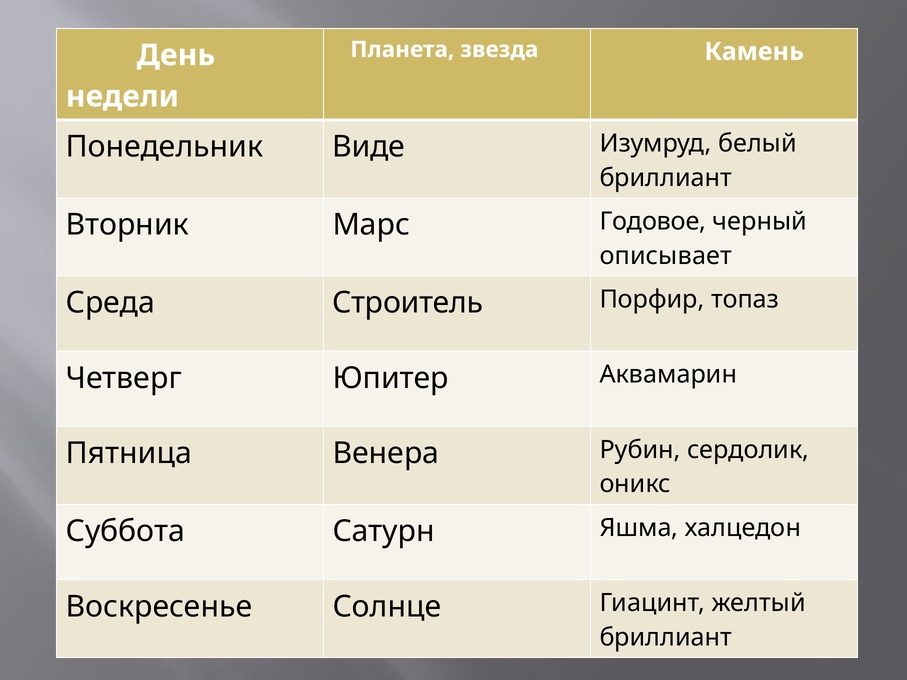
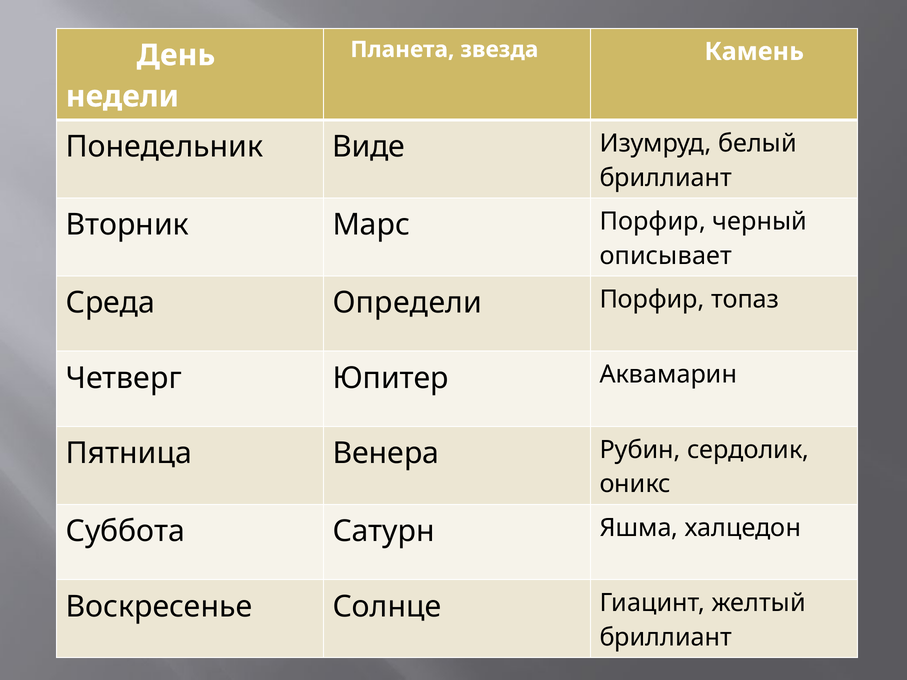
Марс Годовое: Годовое -> Порфир
Строитель: Строитель -> Определи
